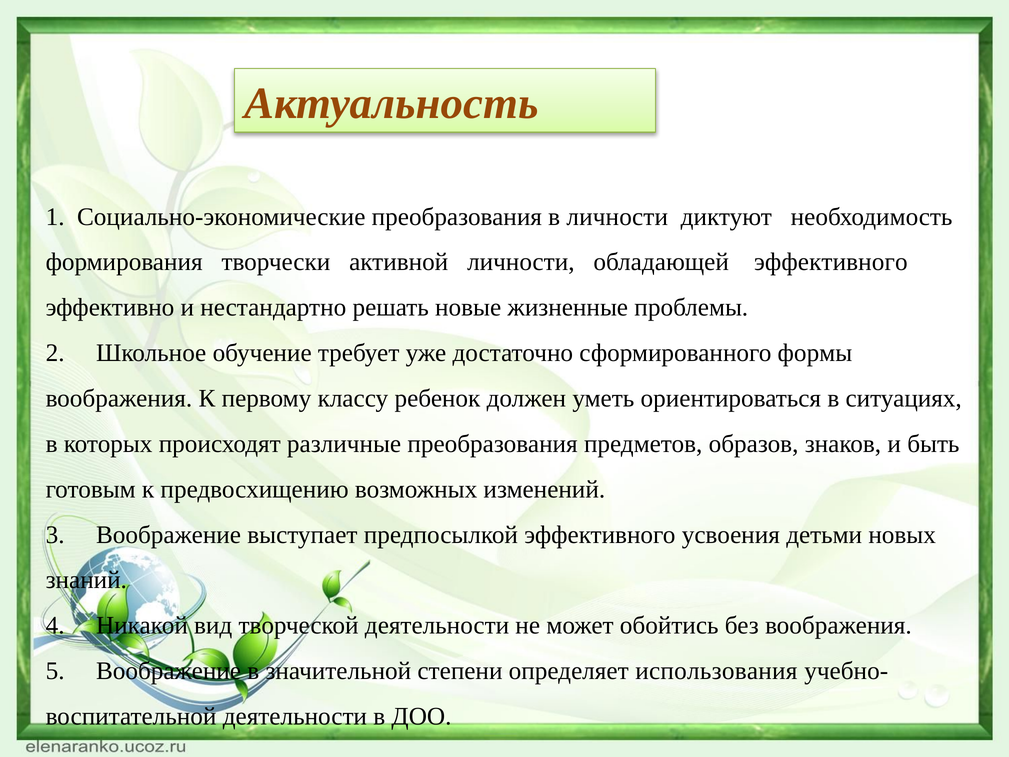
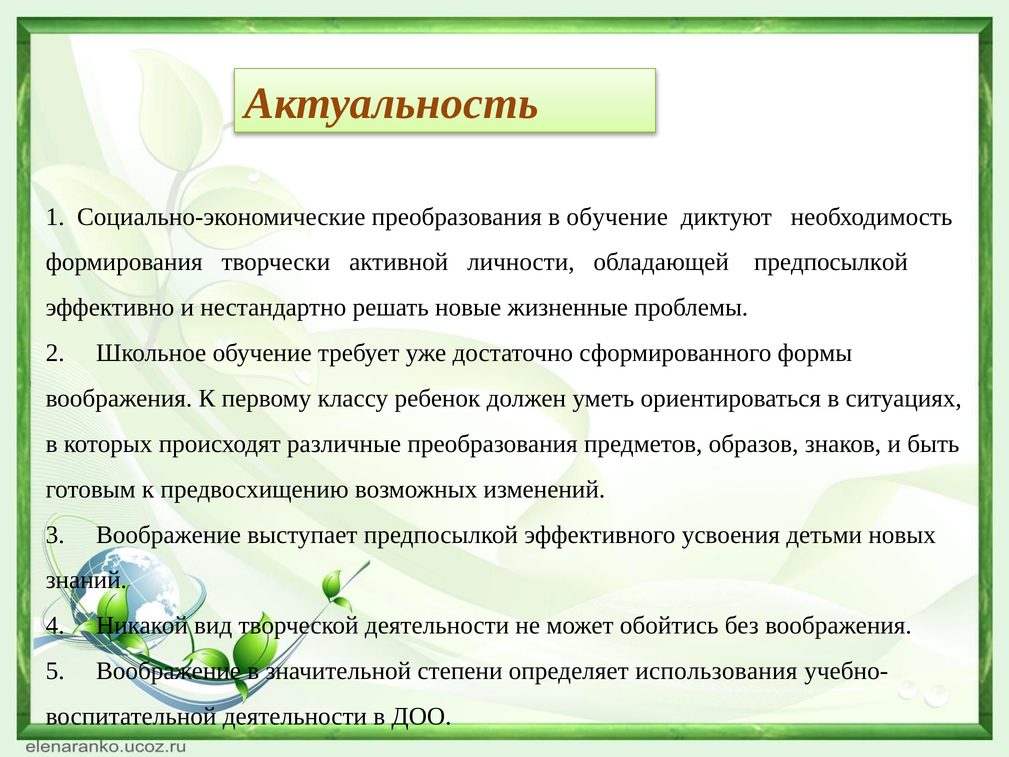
в личности: личности -> обучение
обладающей эффективного: эффективного -> предпосылкой
